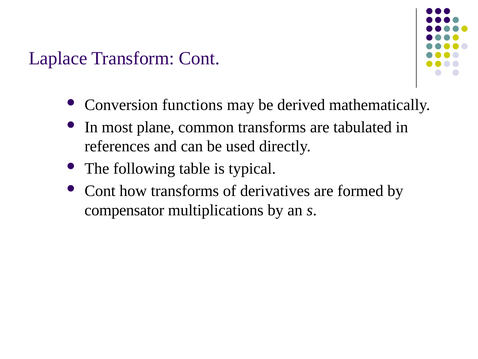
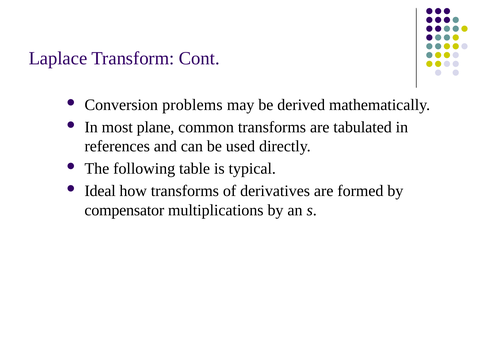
functions: functions -> problems
Cont at (100, 191): Cont -> Ideal
